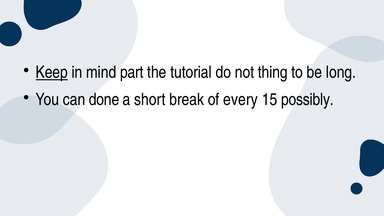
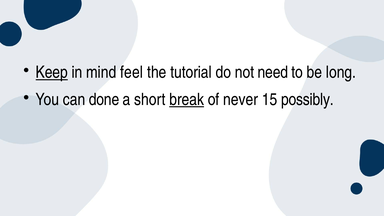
part: part -> feel
thing: thing -> need
break underline: none -> present
every: every -> never
